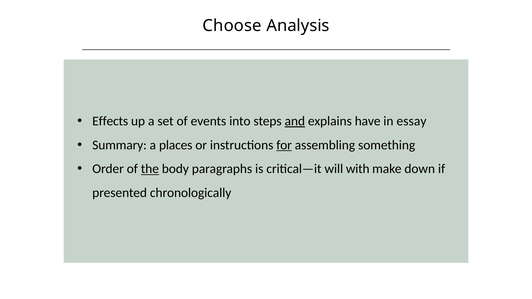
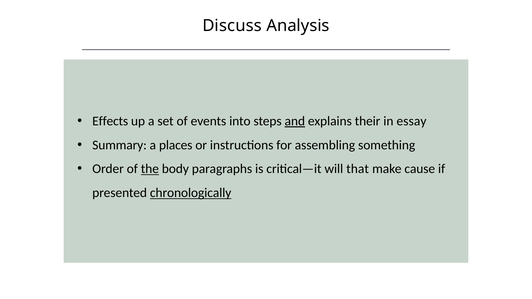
Choose: Choose -> Discuss
have: have -> their
for underline: present -> none
with: with -> that
down: down -> cause
chronologically underline: none -> present
